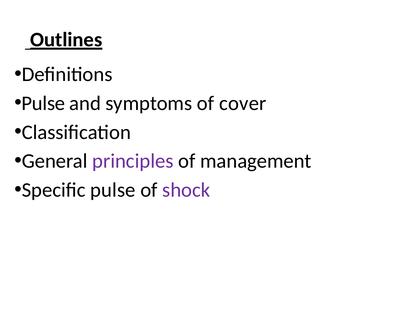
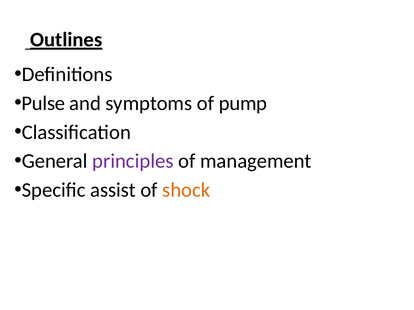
cover: cover -> pump
Specific pulse: pulse -> assist
shock colour: purple -> orange
